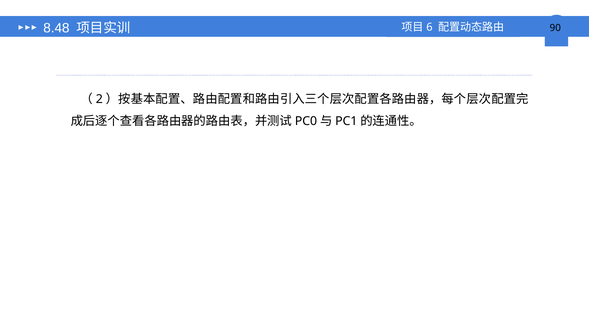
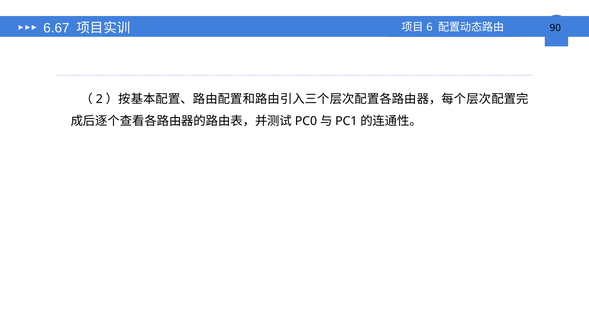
8.48: 8.48 -> 6.67
